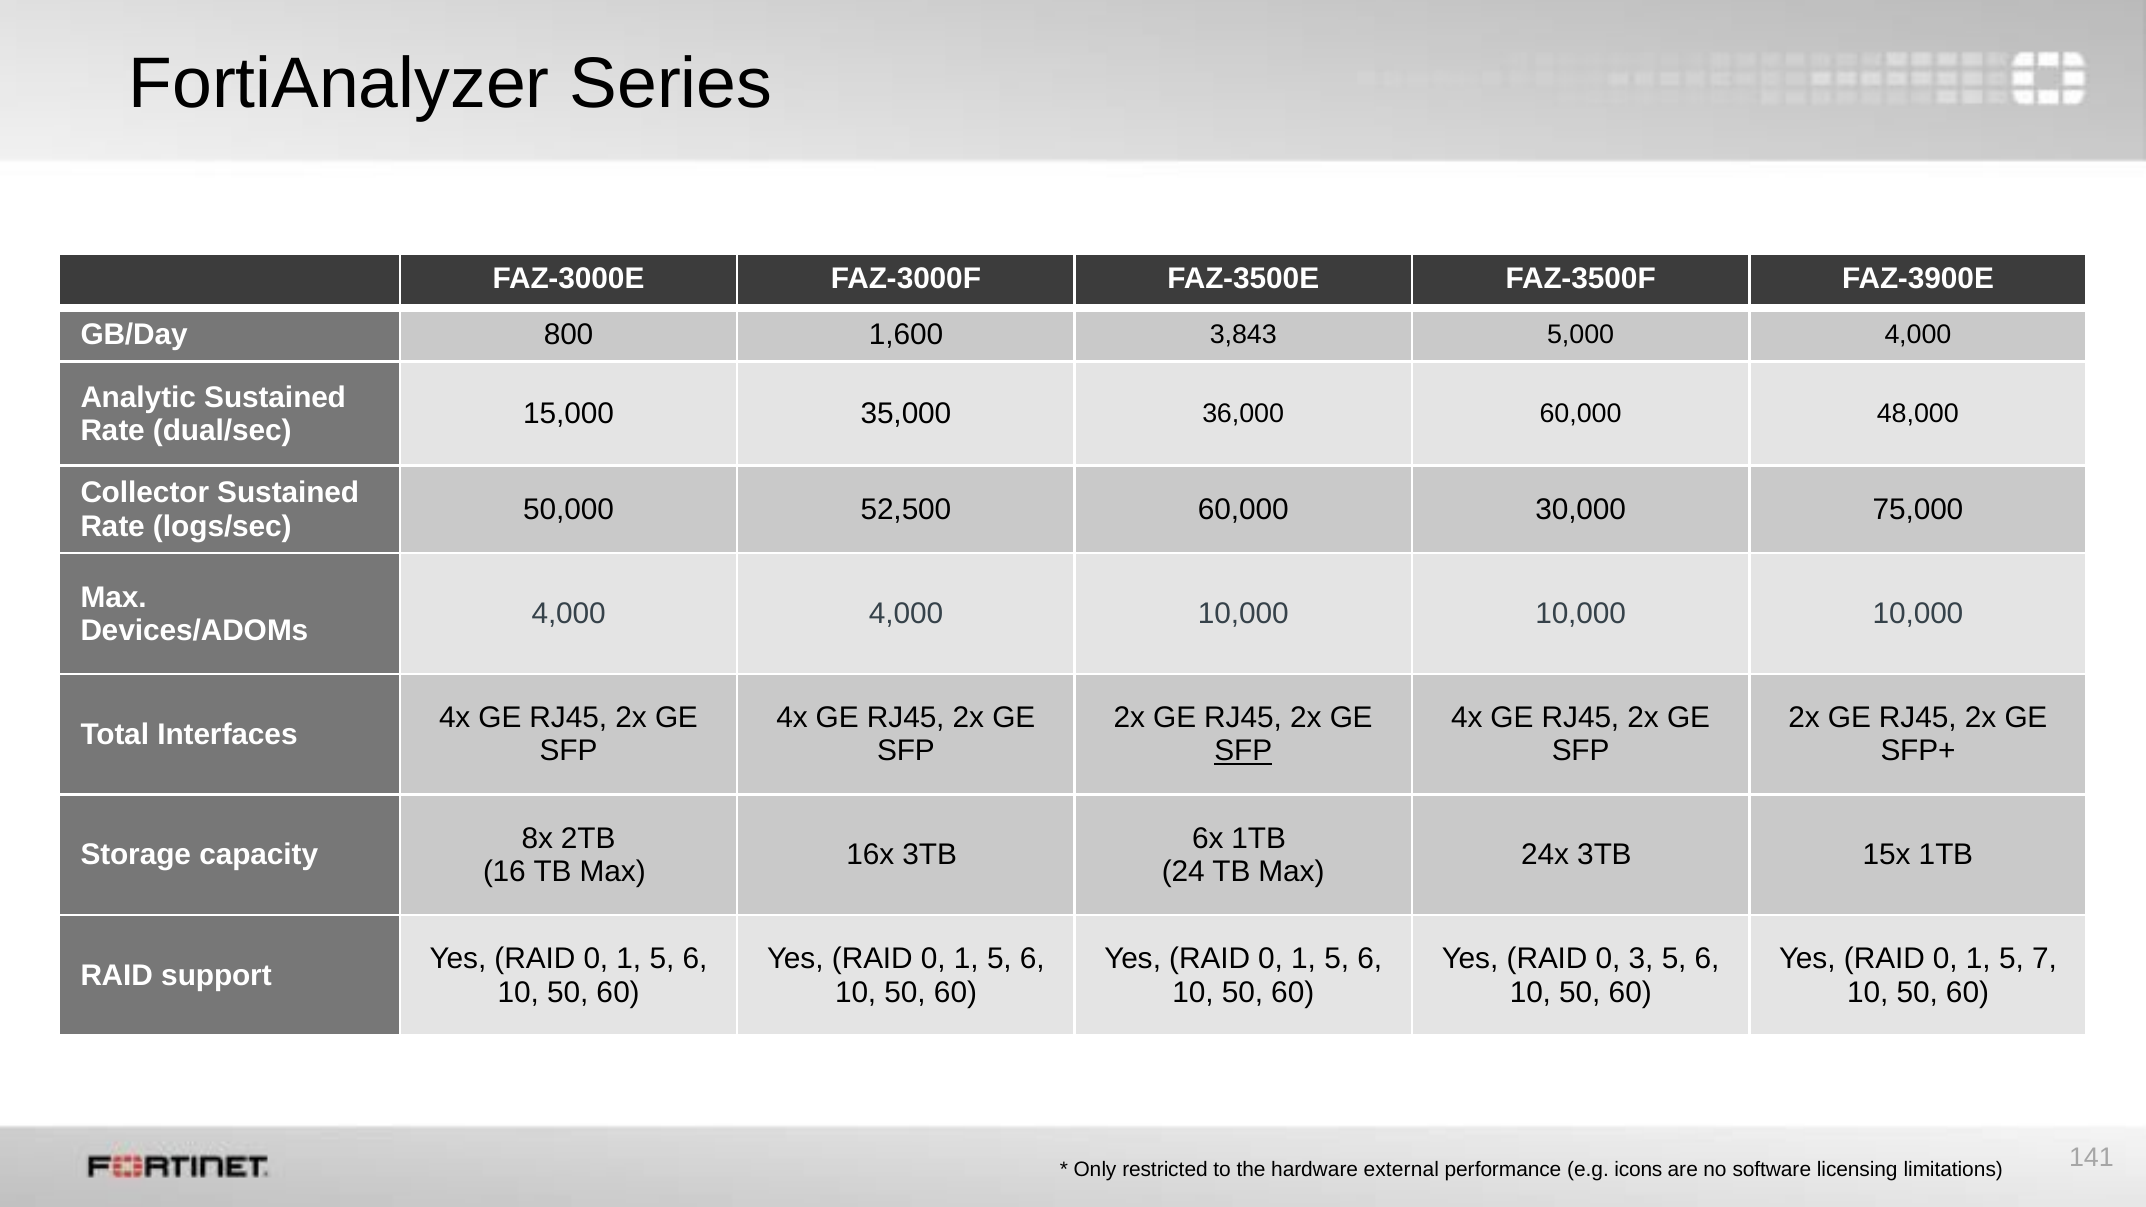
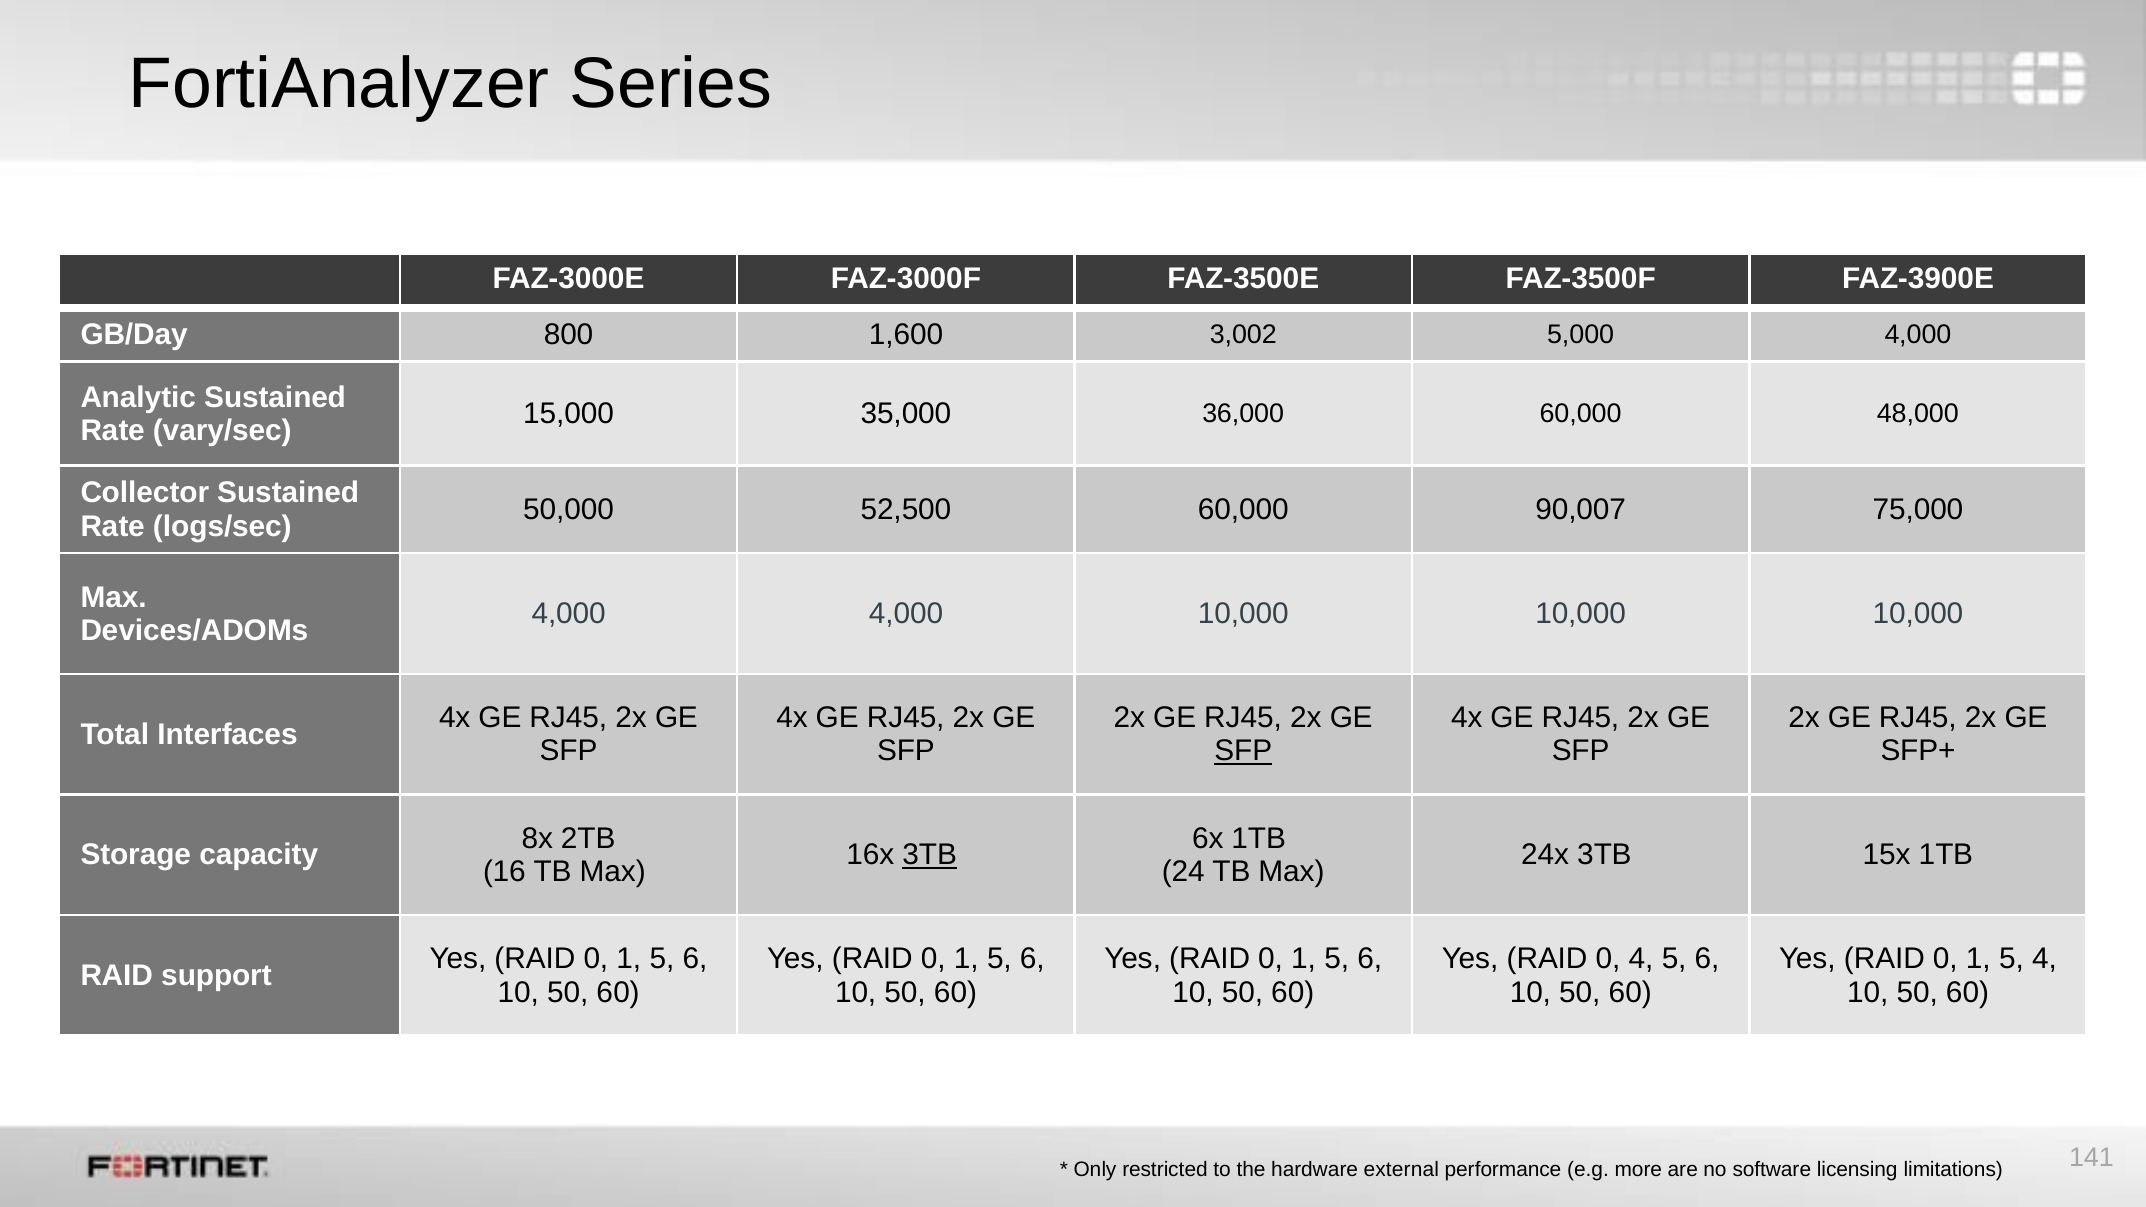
3,843: 3,843 -> 3,002
dual/sec: dual/sec -> vary/sec
30,000: 30,000 -> 90,007
3TB at (930, 855) underline: none -> present
0 3: 3 -> 4
5 7: 7 -> 4
icons: icons -> more
